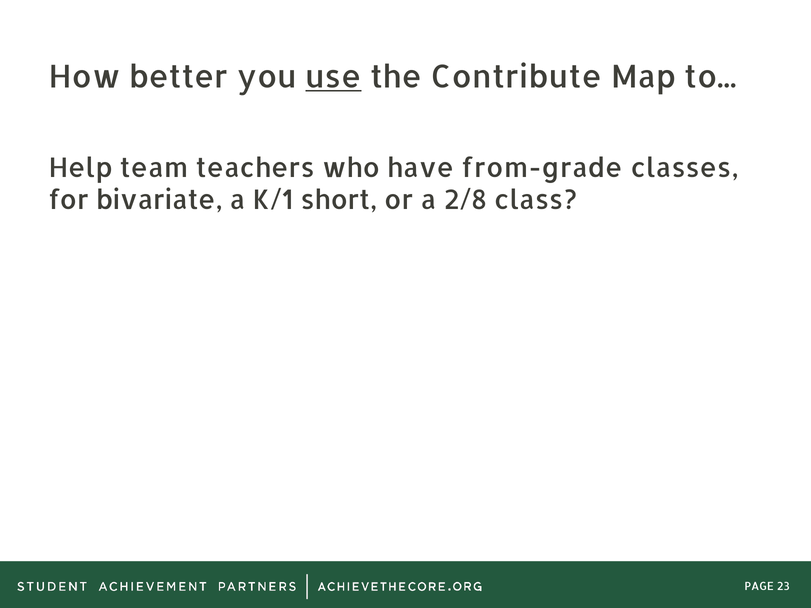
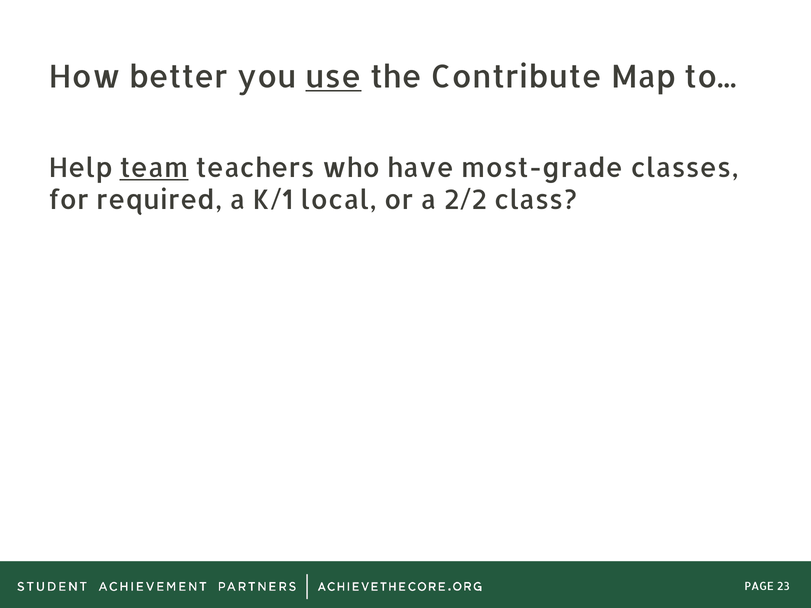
team underline: none -> present
from-grade: from-grade -> most-grade
bivariate: bivariate -> required
short: short -> local
2/8: 2/8 -> 2/2
